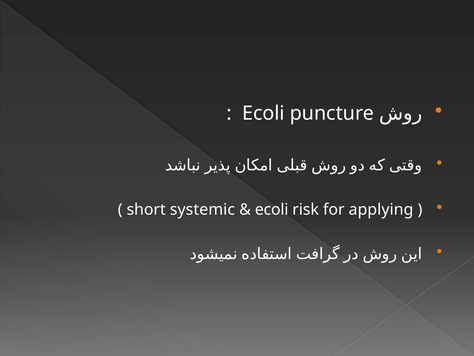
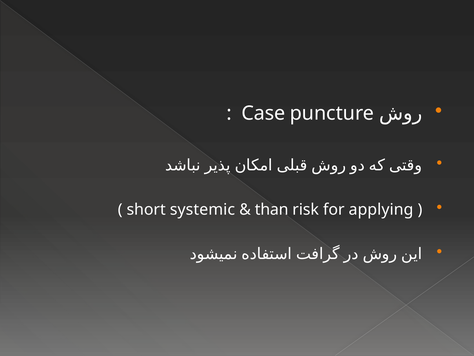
Ecoli at (263, 113): Ecoli -> Case
ecoli at (272, 209): ecoli -> than
